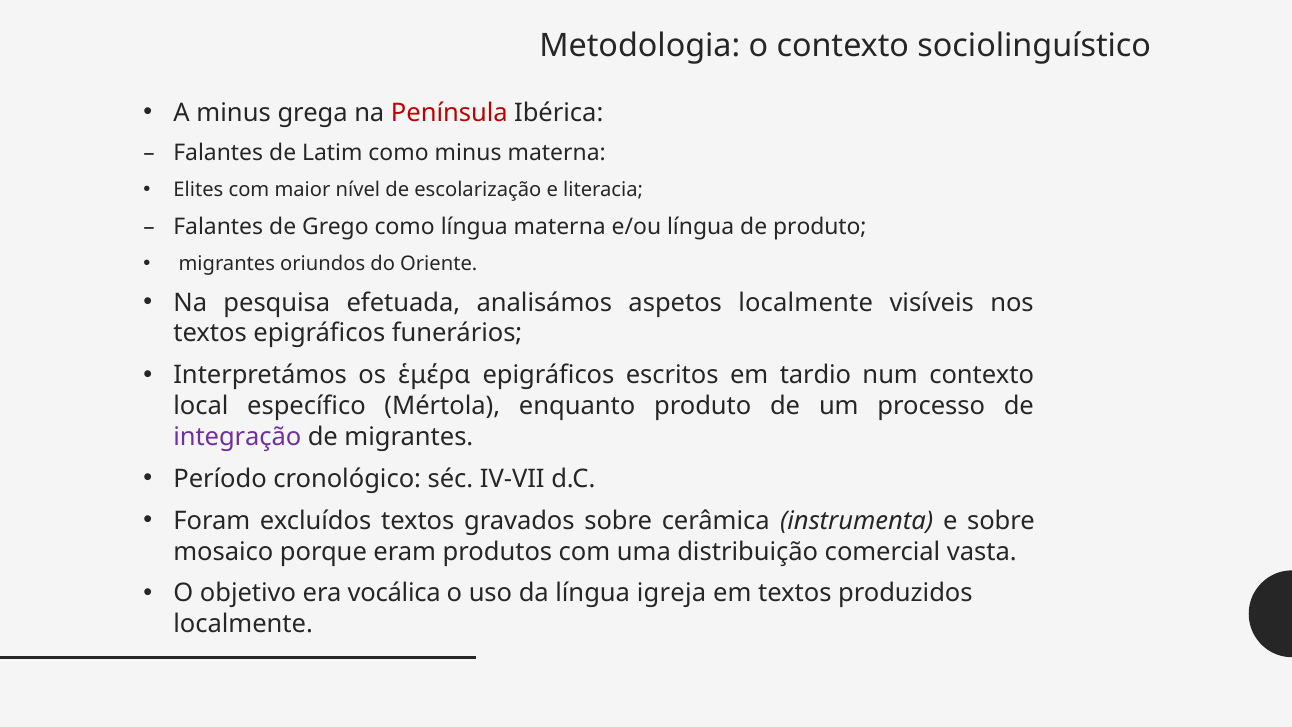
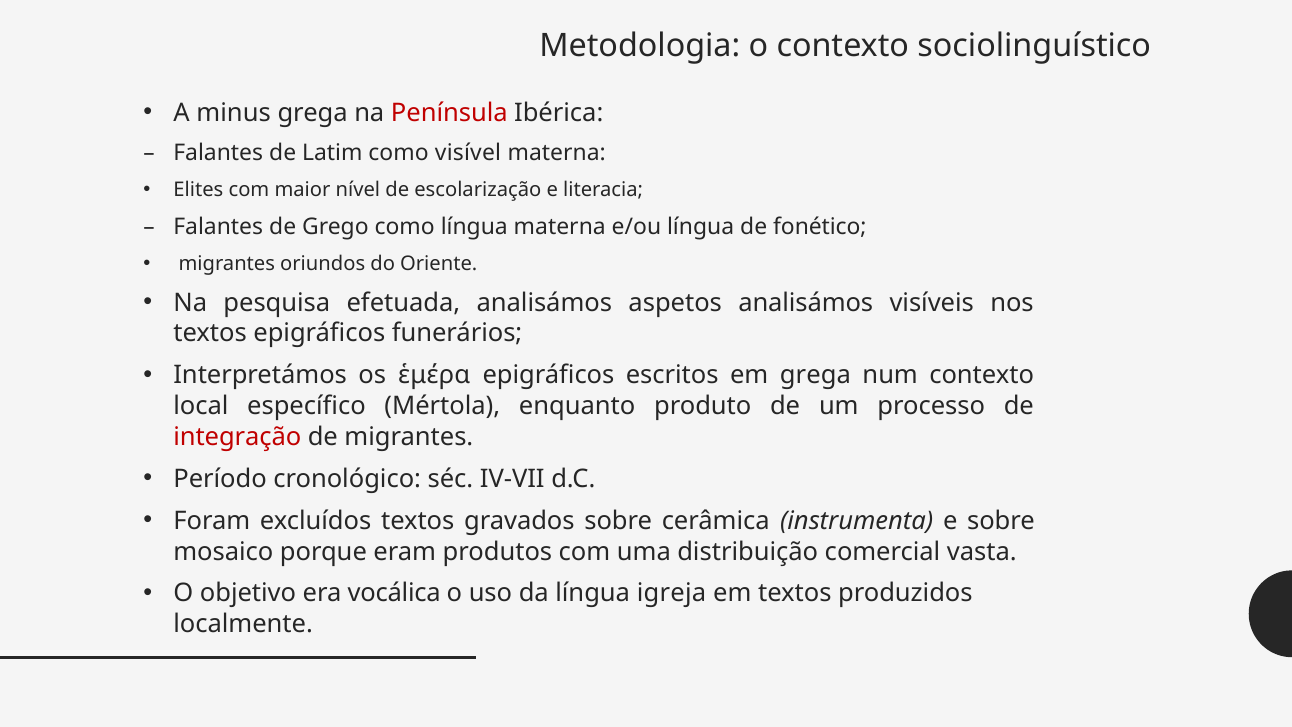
como minus: minus -> visível
de produto: produto -> fonético
aspetos localmente: localmente -> analisámos
em tardio: tardio -> grega
integração colour: purple -> red
